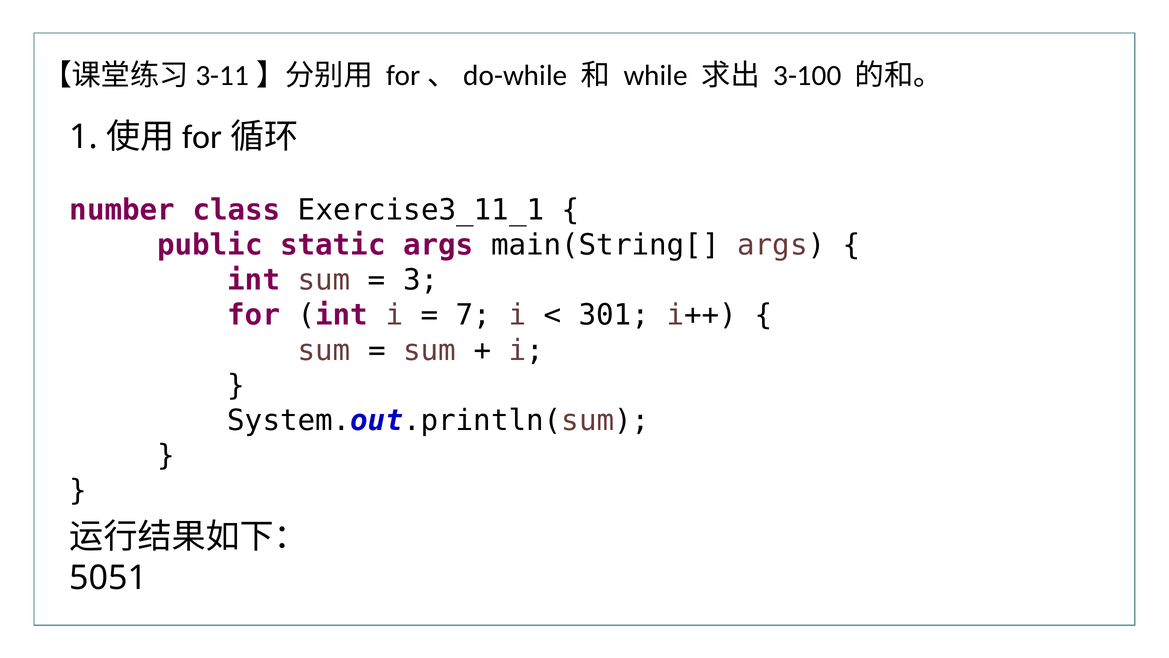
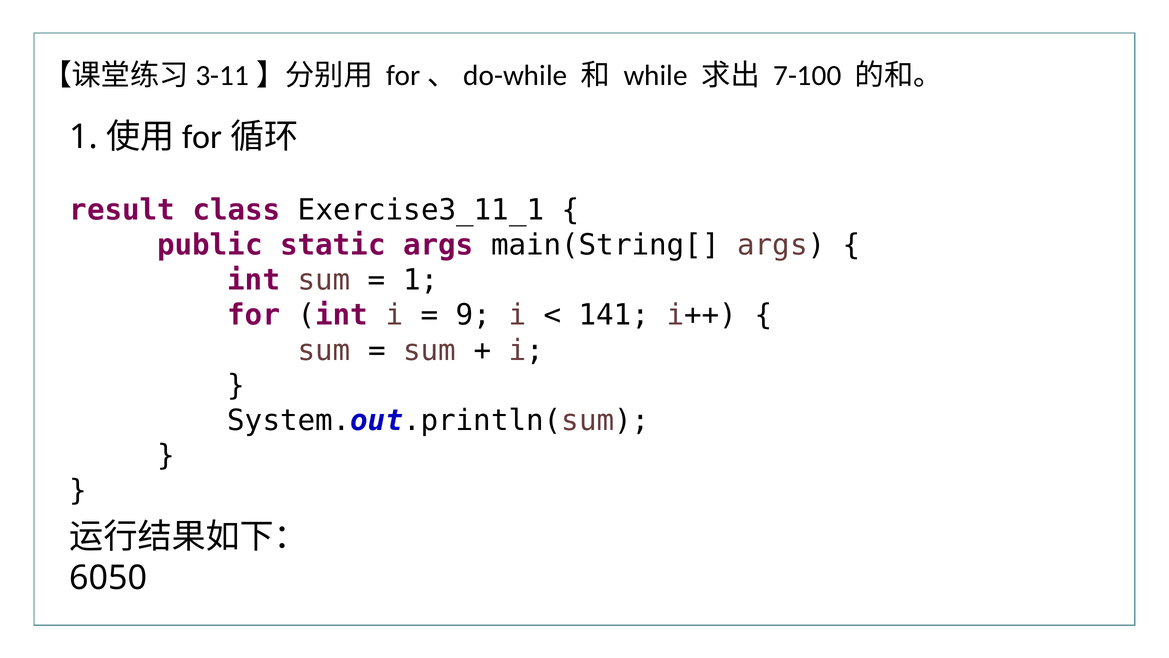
3-100: 3-100 -> 7-100
number: number -> result
3 at (421, 280): 3 -> 1
7: 7 -> 9
301: 301 -> 141
5051: 5051 -> 6050
